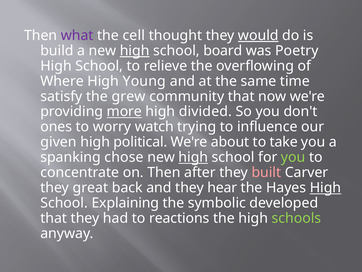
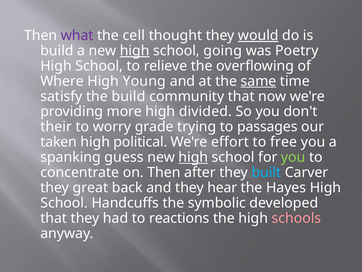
board: board -> going
same underline: none -> present
the grew: grew -> build
more underline: present -> none
ones: ones -> their
watch: watch -> grade
influence: influence -> passages
given: given -> taken
about: about -> effort
take: take -> free
chose: chose -> guess
built colour: pink -> light blue
High at (325, 187) underline: present -> none
Explaining: Explaining -> Handcuffs
schools colour: light green -> pink
